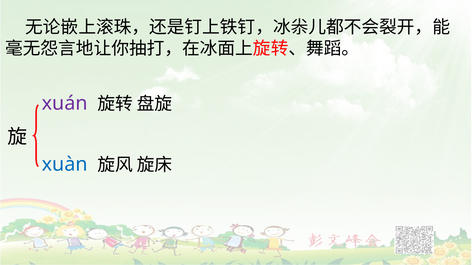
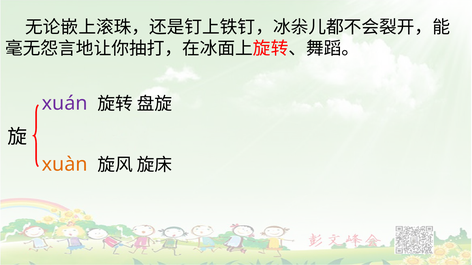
xuàn colour: blue -> orange
